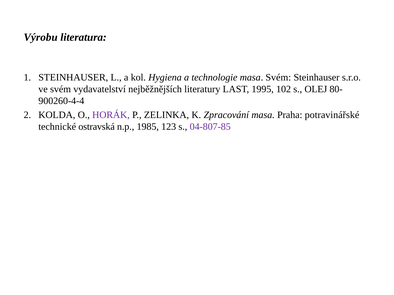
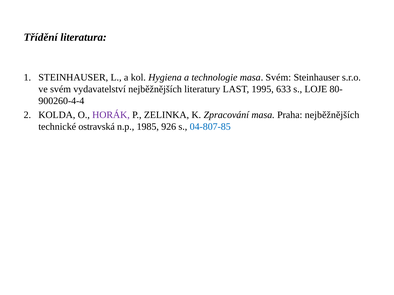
Výrobu: Výrobu -> Třídění
102: 102 -> 633
OLEJ: OLEJ -> LOJE
Praha potravinářské: potravinářské -> nejběžnějších
123: 123 -> 926
04-807-85 colour: purple -> blue
